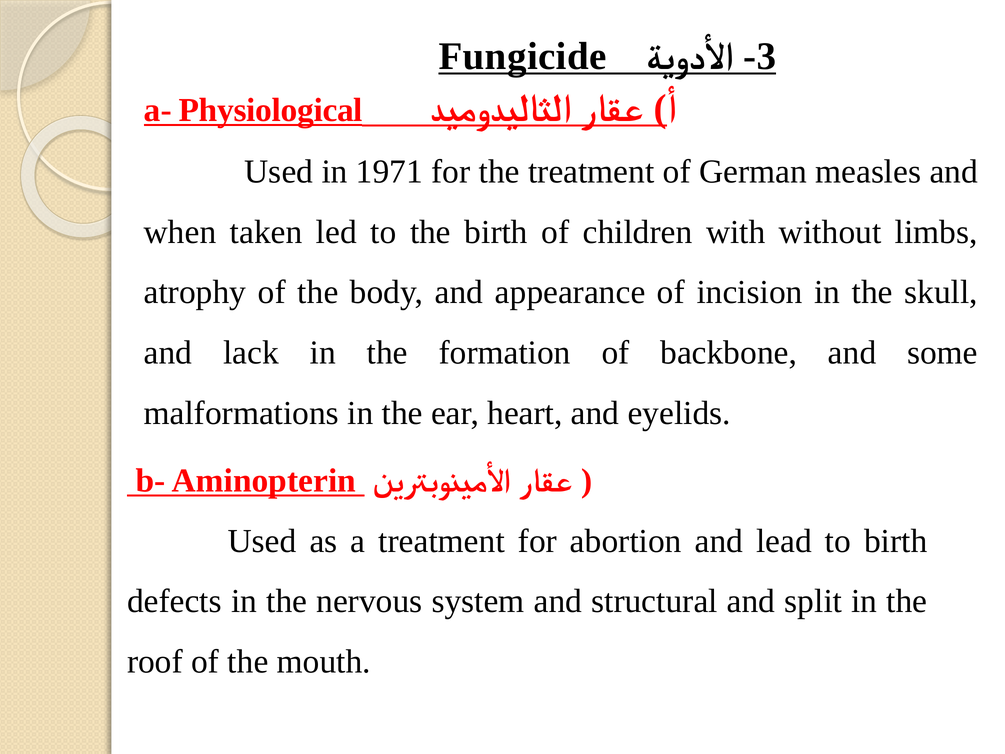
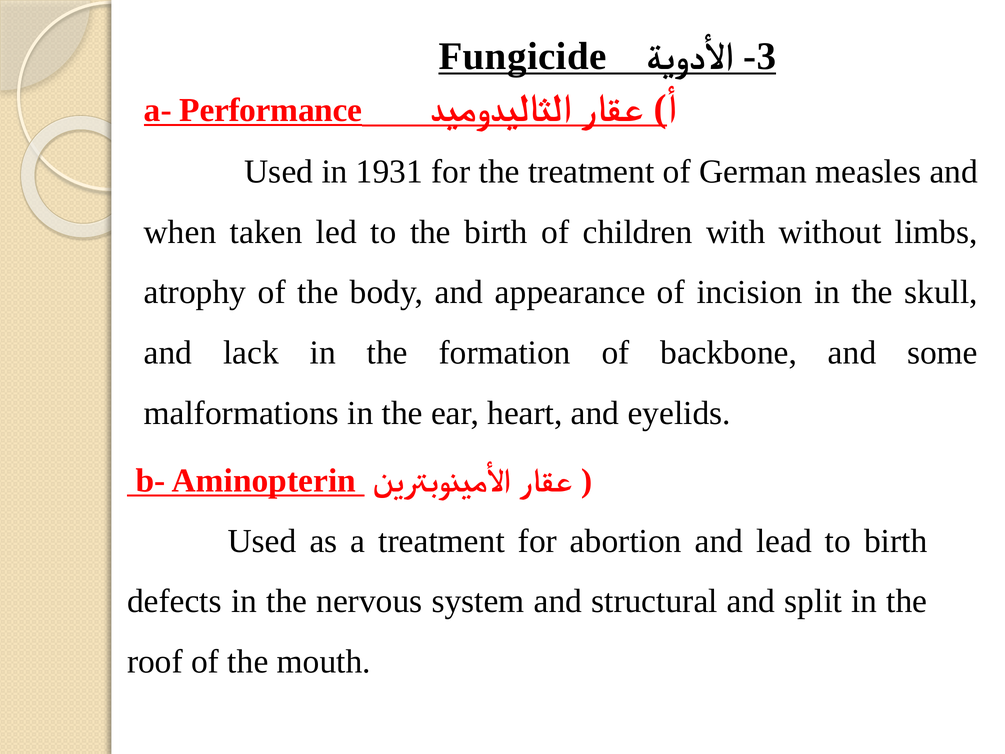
Physiological: Physiological -> Performance
1971: 1971 -> 1931
